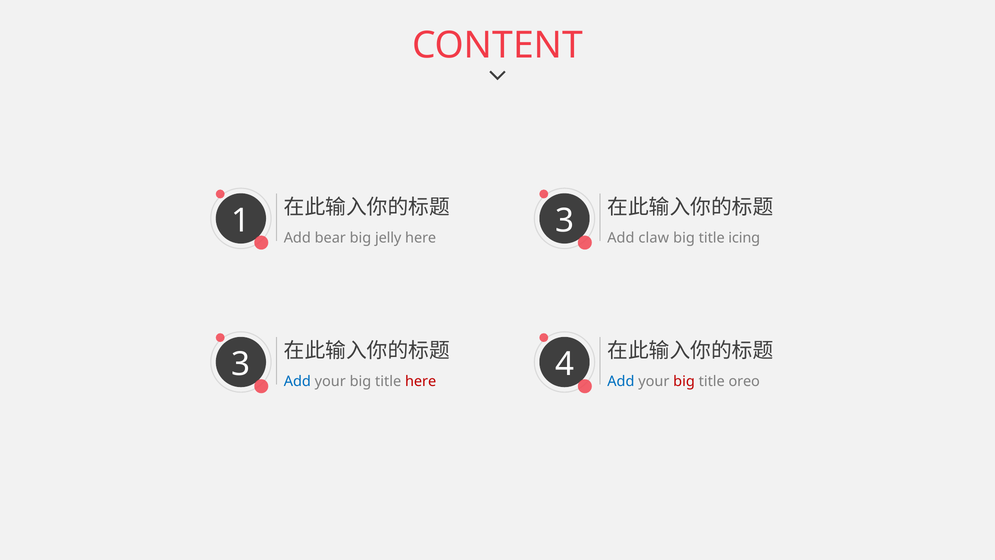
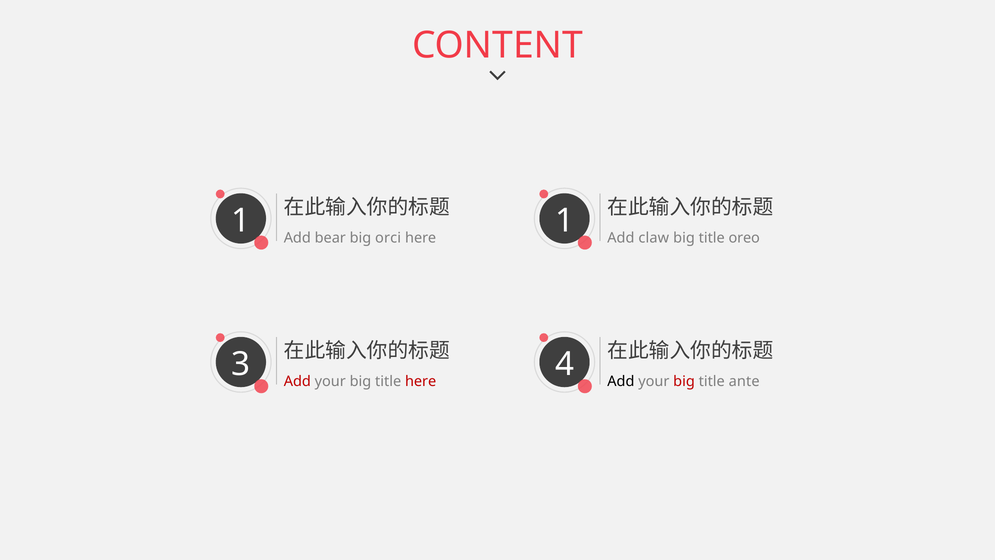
jelly: jelly -> orci
here 3: 3 -> 1
icing: icing -> oreo
Add at (297, 381) colour: blue -> red
Add at (621, 381) colour: blue -> black
oreo: oreo -> ante
